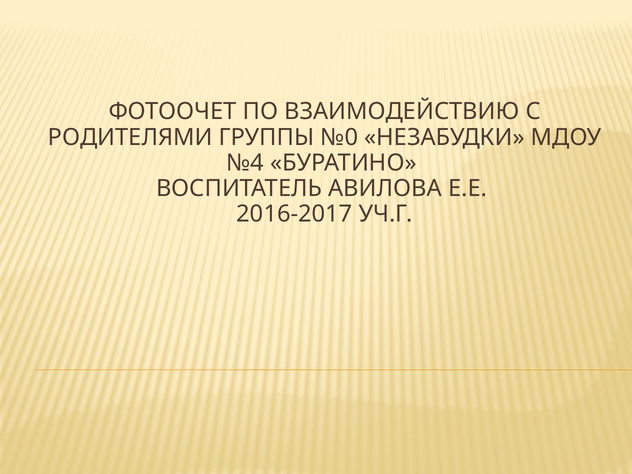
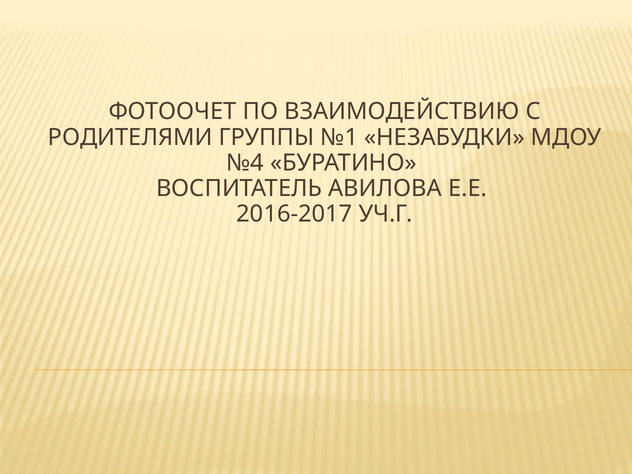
№0: №0 -> №1
